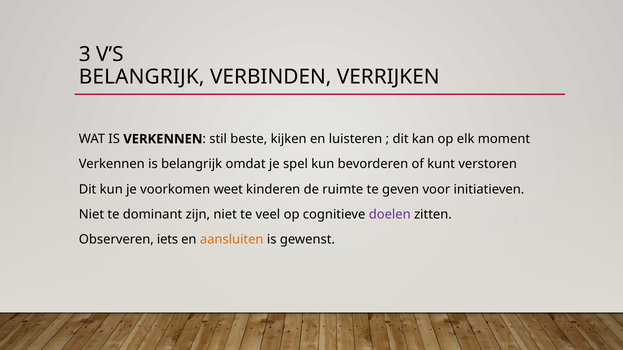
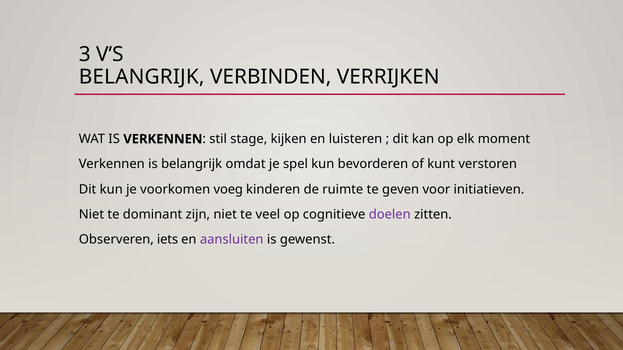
beste: beste -> stage
weet: weet -> voeg
aansluiten colour: orange -> purple
